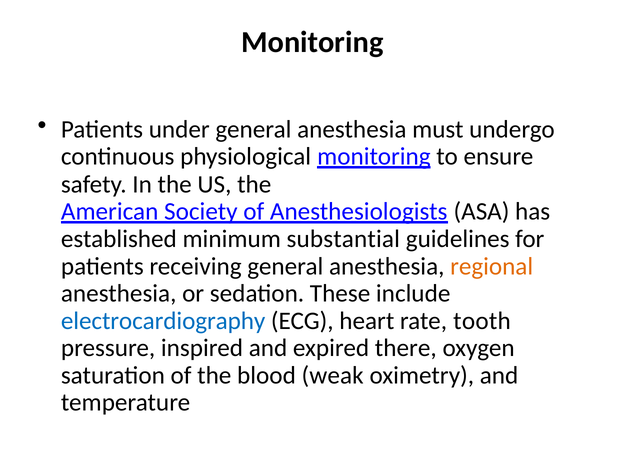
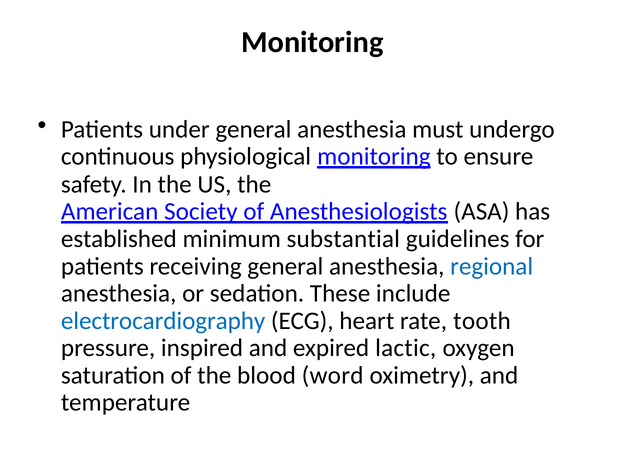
regional colour: orange -> blue
there: there -> lactic
weak: weak -> word
